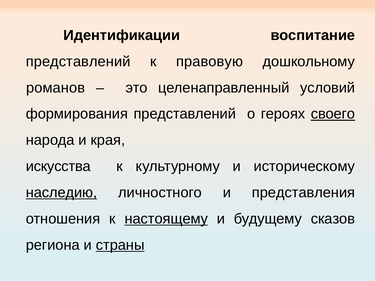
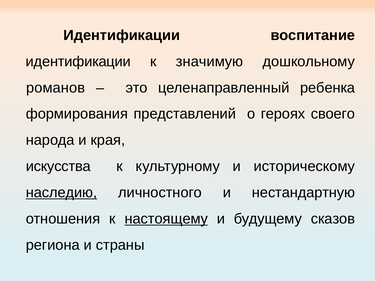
представлений at (78, 62): представлений -> идентификации
правовую: правовую -> значимую
условий: условий -> ребенка
своего underline: present -> none
представления: представления -> нестандартную
страны underline: present -> none
